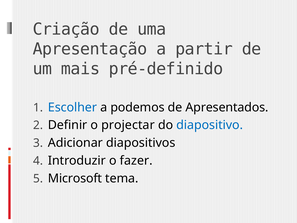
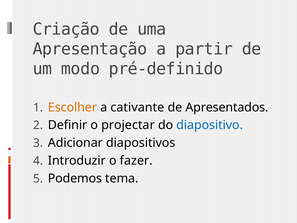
mais: mais -> modo
Escolher colour: blue -> orange
podemos: podemos -> cativante
Microsoft: Microsoft -> Podemos
